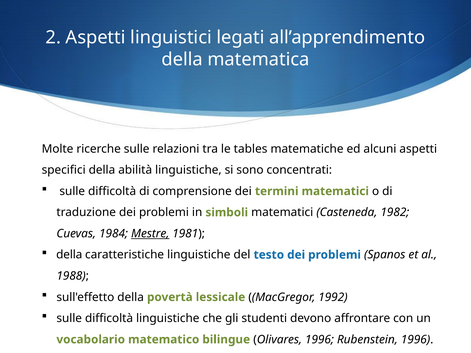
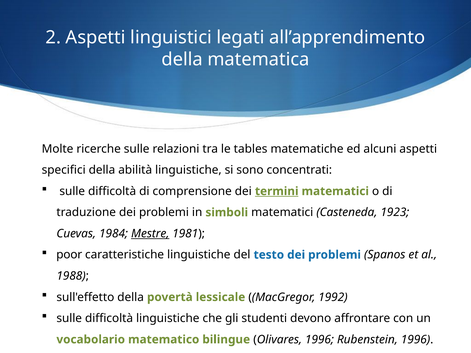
termini underline: none -> present
1982: 1982 -> 1923
della at (69, 255): della -> poor
